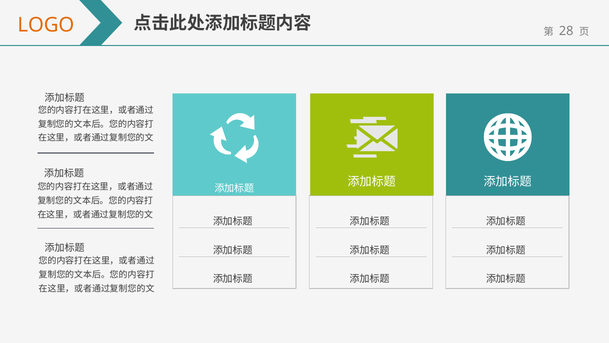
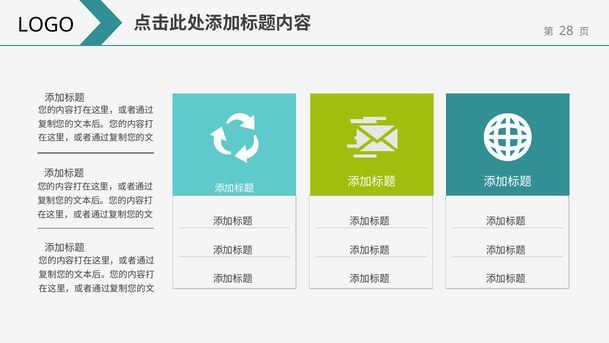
LOGO colour: orange -> black
